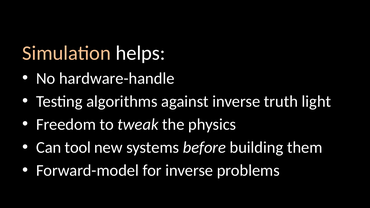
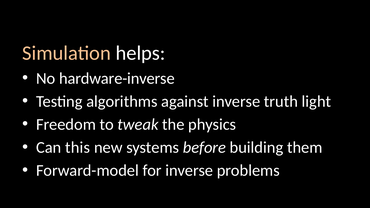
hardware-handle: hardware-handle -> hardware-inverse
tool: tool -> this
